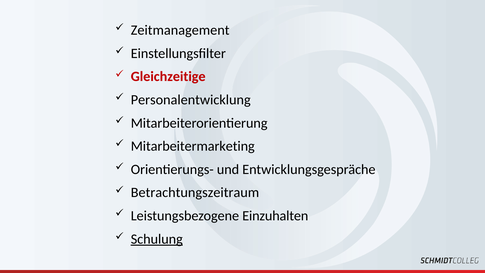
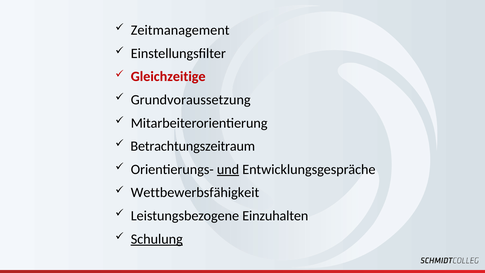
Personalentwicklung: Personalentwicklung -> Grundvoraussetzung
Mitarbeitermarketing: Mitarbeitermarketing -> Betrachtungszeitraum
und underline: none -> present
Betrachtungszeitraum: Betrachtungszeitraum -> Wettbewerbsfähigkeit
